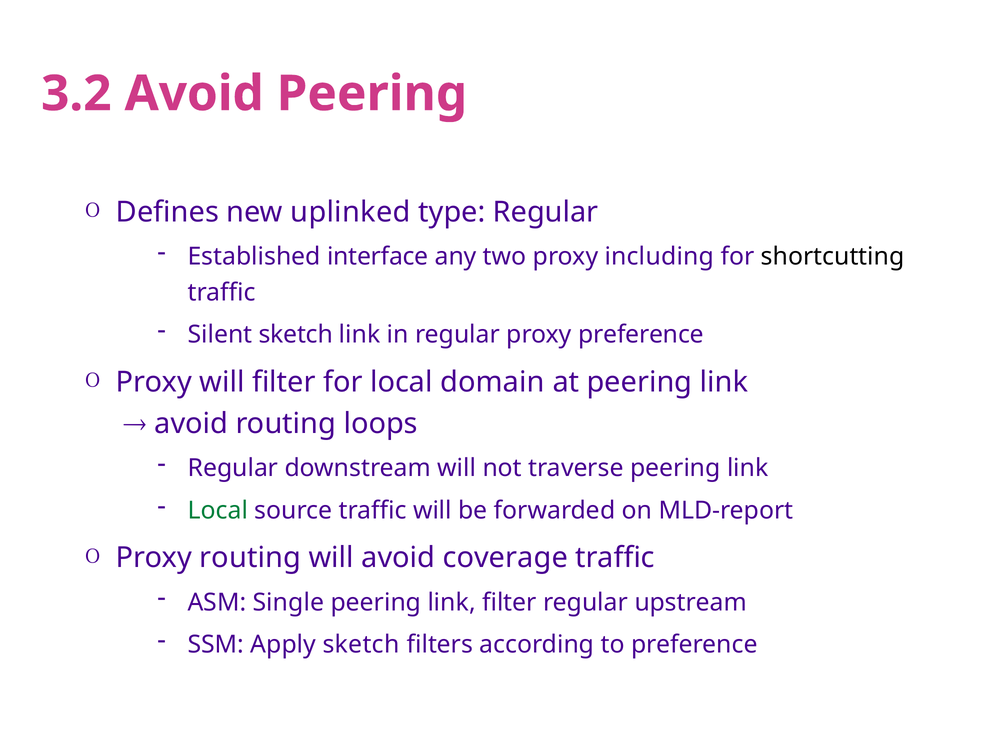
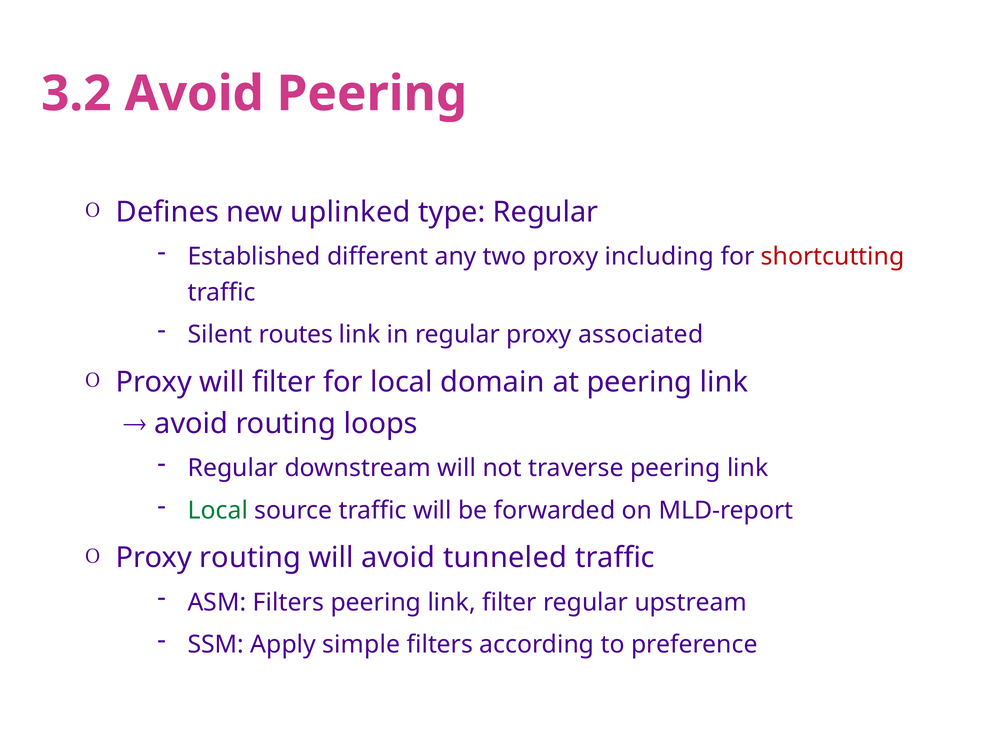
interface: interface -> different
shortcutting colour: black -> red
Silent sketch: sketch -> routes
proxy preference: preference -> associated
coverage: coverage -> tunneled
ASM Single: Single -> Filters
Apply sketch: sketch -> simple
